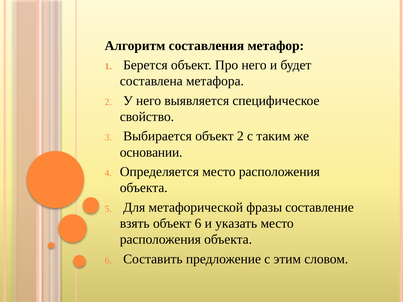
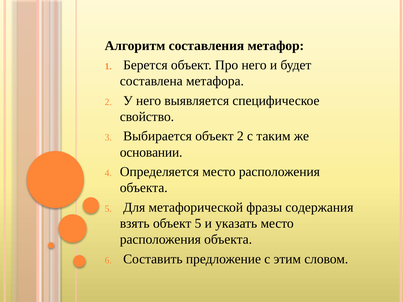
составление: составление -> содержания
объект 6: 6 -> 5
